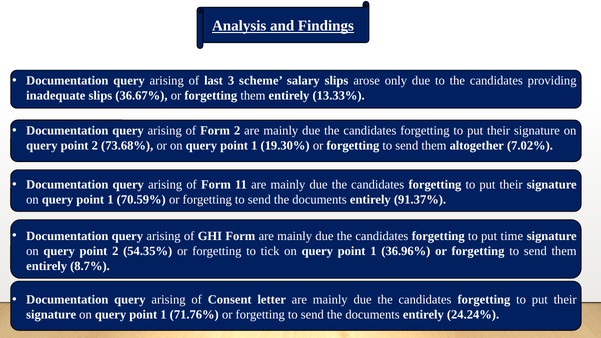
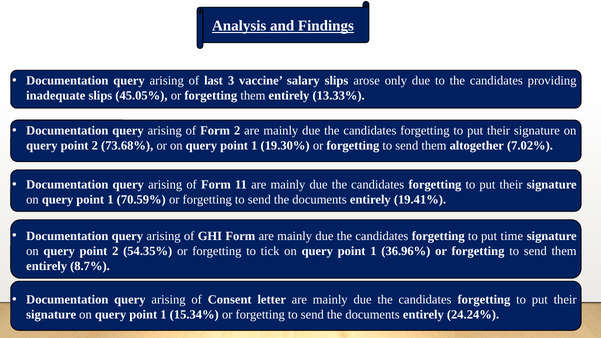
scheme: scheme -> vaccine
36.67%: 36.67% -> 45.05%
91.37%: 91.37% -> 19.41%
71.76%: 71.76% -> 15.34%
